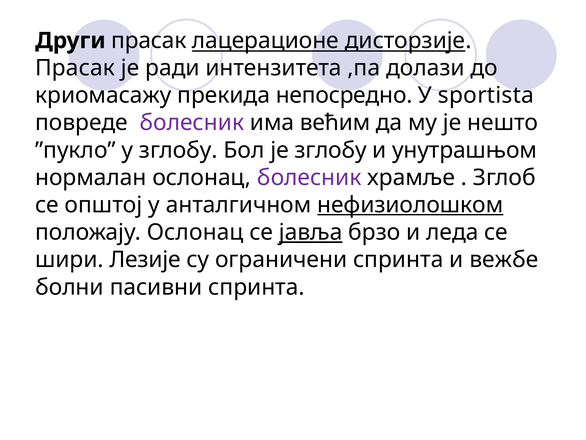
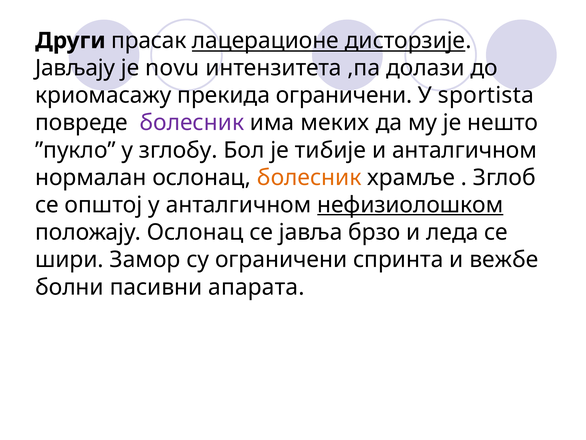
Прасак at (75, 68): Прасак -> Јављају
ради: ради -> novu
прекида непосредно: непосредно -> ограничени
већим: већим -> меких
je зглобу: зглобу -> тибије
и унутрашњом: унутрашњом -> анталгичном
болесник at (309, 177) colour: purple -> orange
јавља underline: present -> none
Лезије: Лезије -> Замор
пасивни спринта: спринта -> апарата
